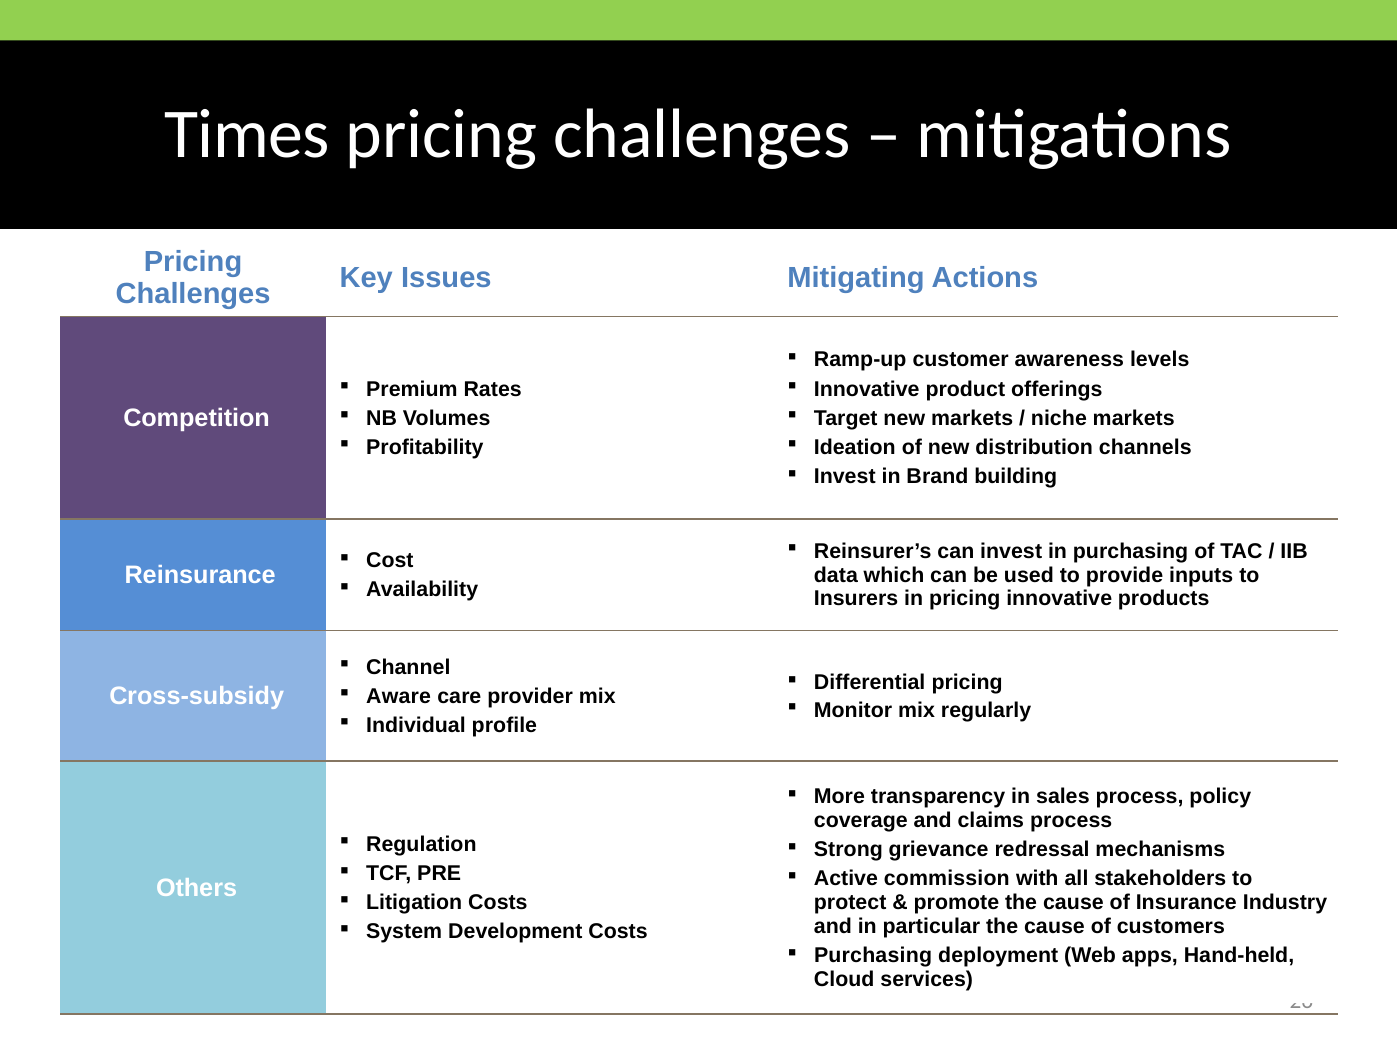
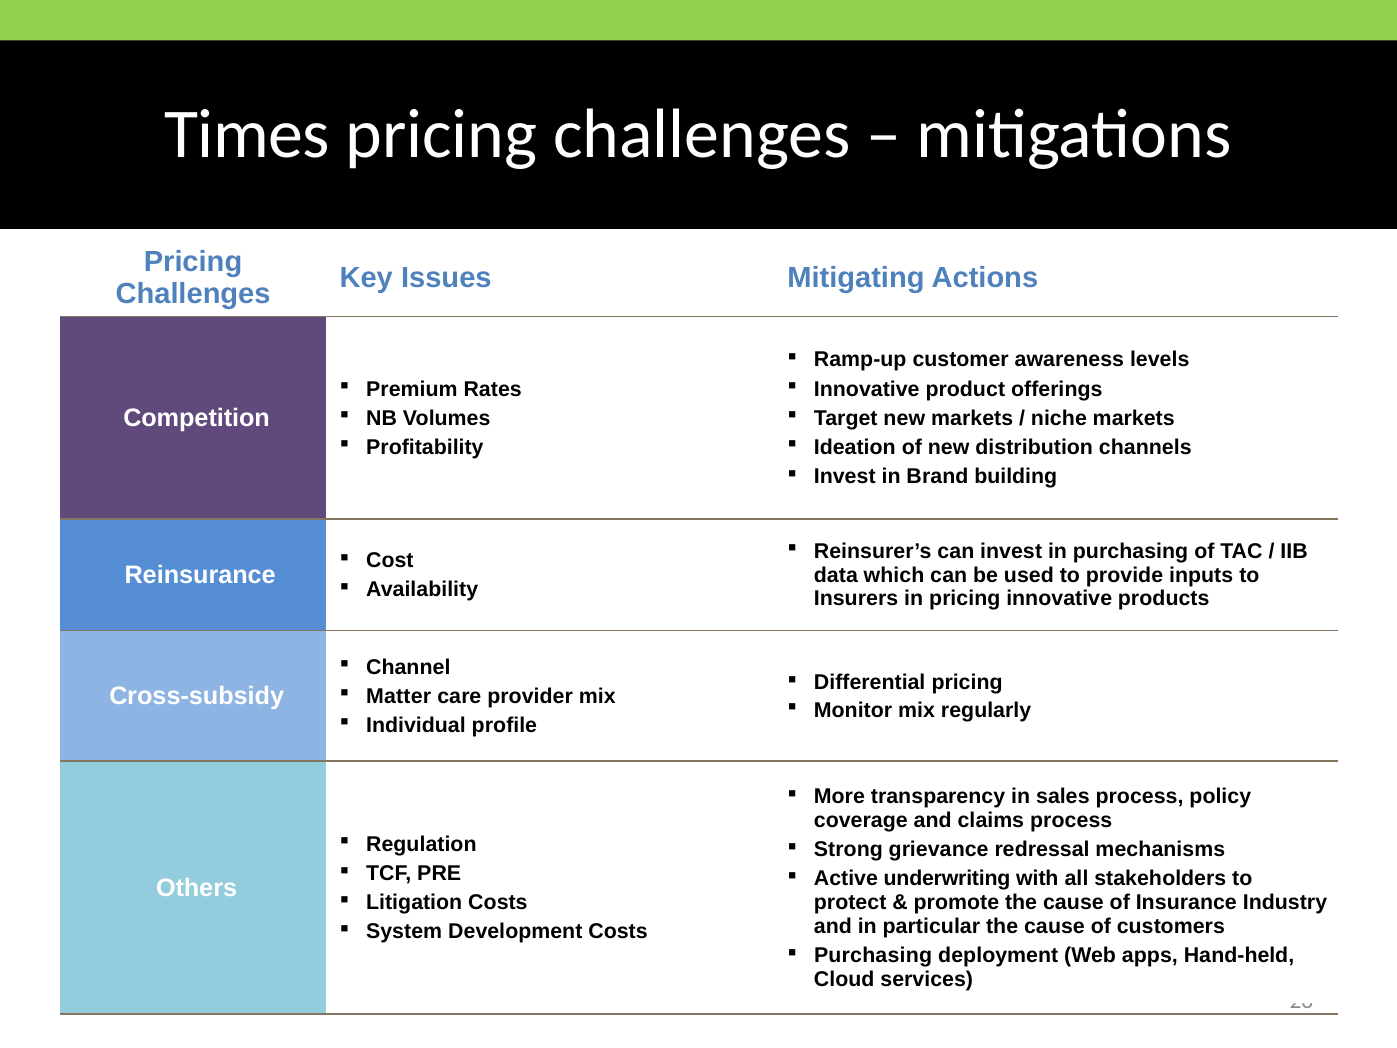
Aware: Aware -> Matter
commission: commission -> underwriting
